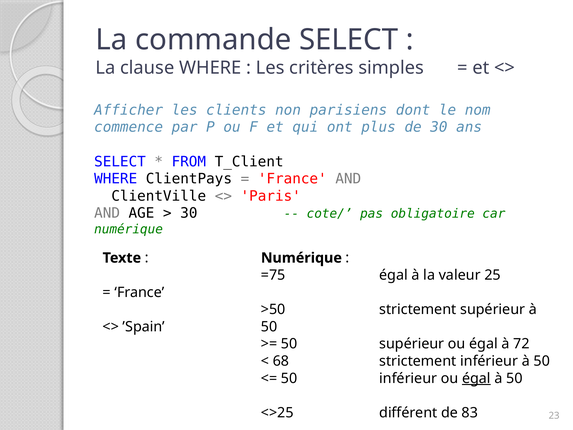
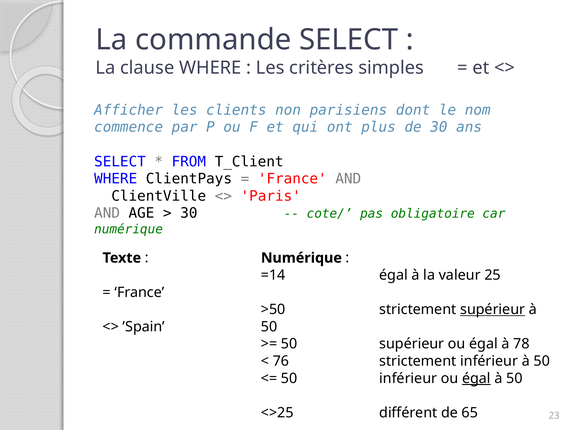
=75: =75 -> =14
supérieur at (493, 309) underline: none -> present
72: 72 -> 78
68: 68 -> 76
83: 83 -> 65
